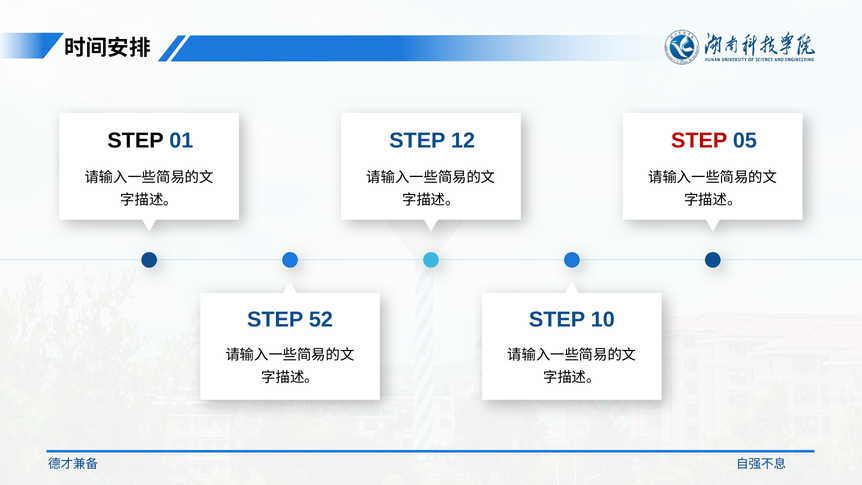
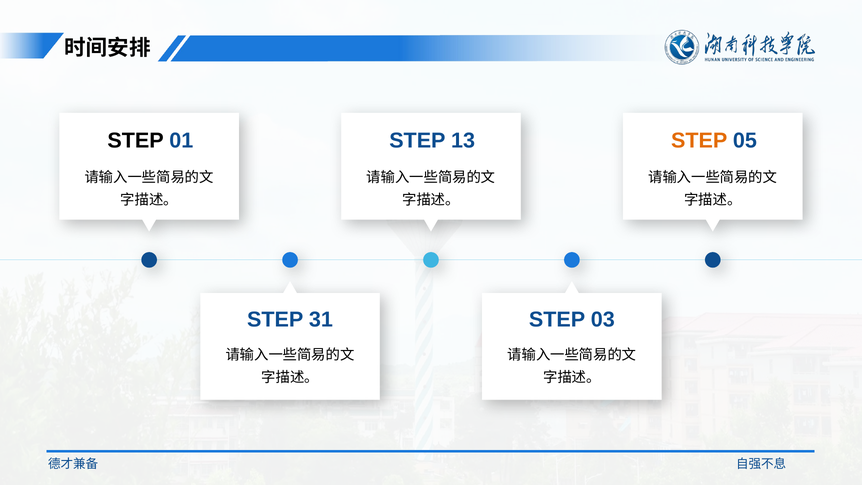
12: 12 -> 13
STEP at (699, 141) colour: red -> orange
52: 52 -> 31
10: 10 -> 03
